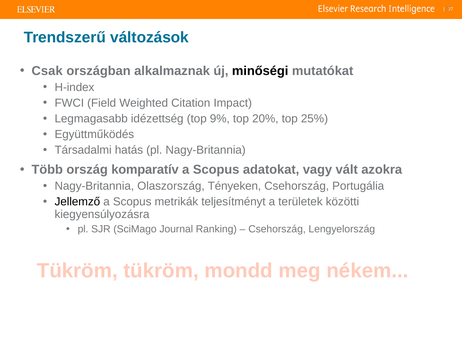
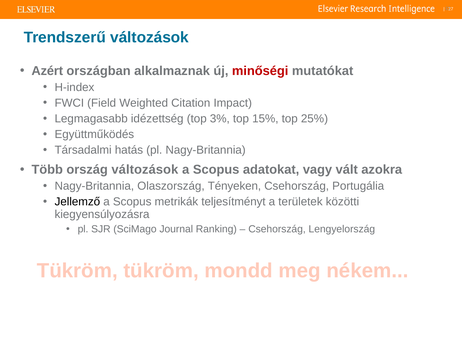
Csak: Csak -> Azért
minőségi colour: black -> red
9%: 9% -> 3%
20%: 20% -> 15%
ország komparatív: komparatív -> változások
